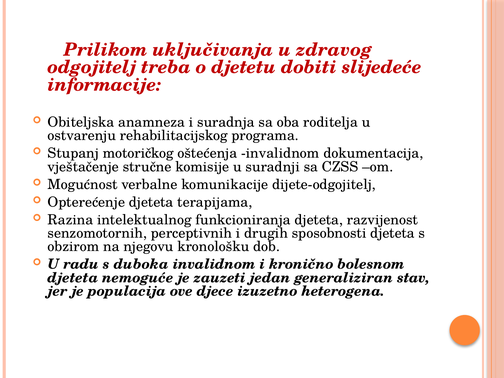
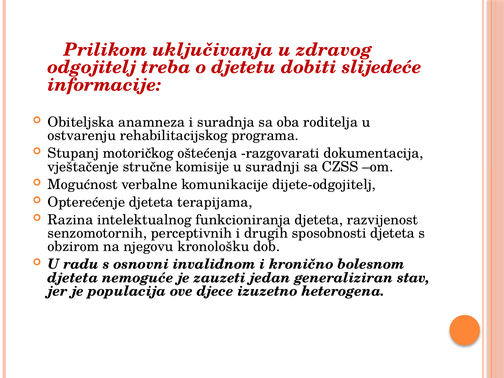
oštećenja invalidnom: invalidnom -> razgovarati
duboka: duboka -> osnovni
